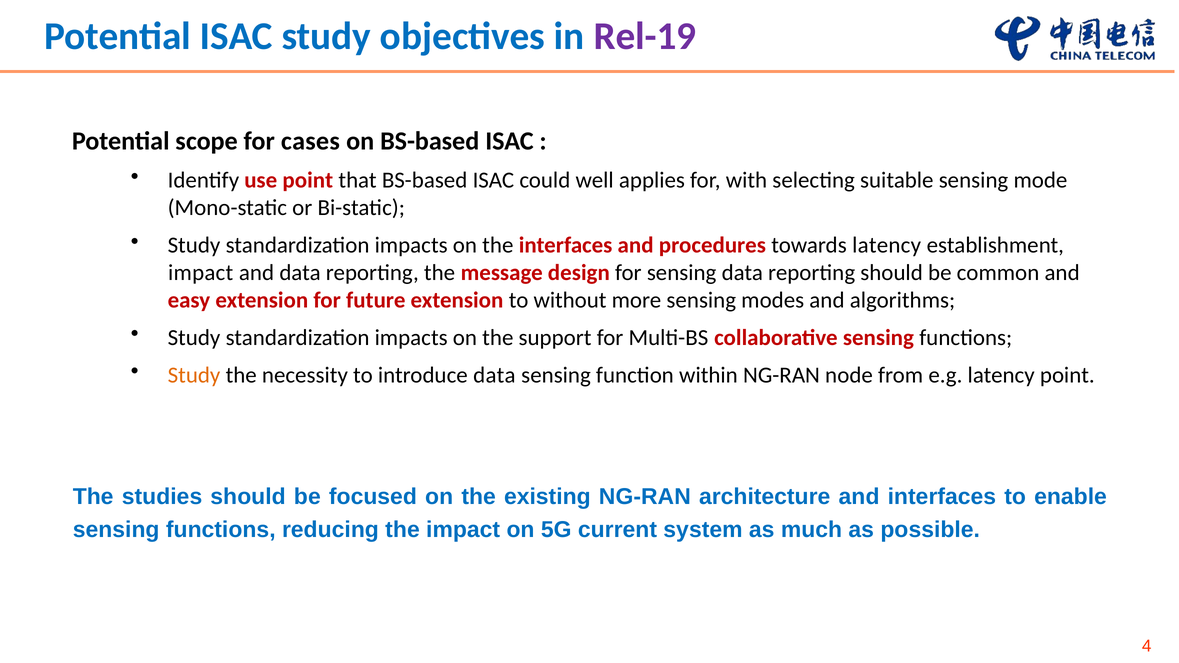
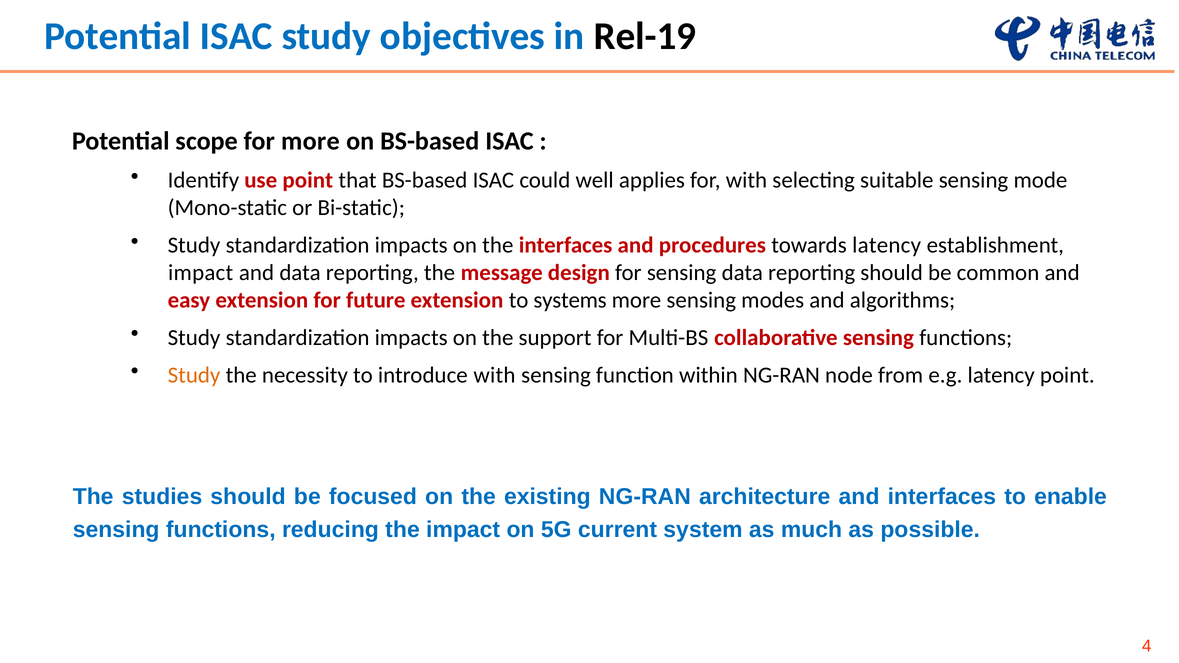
Rel-19 colour: purple -> black
for cases: cases -> more
without: without -> systems
introduce data: data -> with
